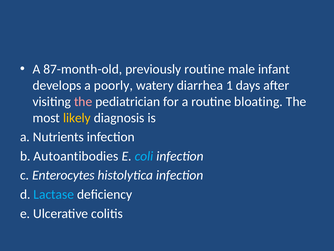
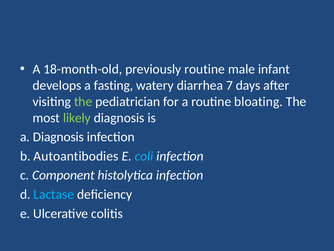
87-month-old: 87-month-old -> 18-month-old
poorly: poorly -> fasting
1: 1 -> 7
the at (83, 101) colour: pink -> light green
likely colour: yellow -> light green
a Nutrients: Nutrients -> Diagnosis
Enterocytes: Enterocytes -> Component
